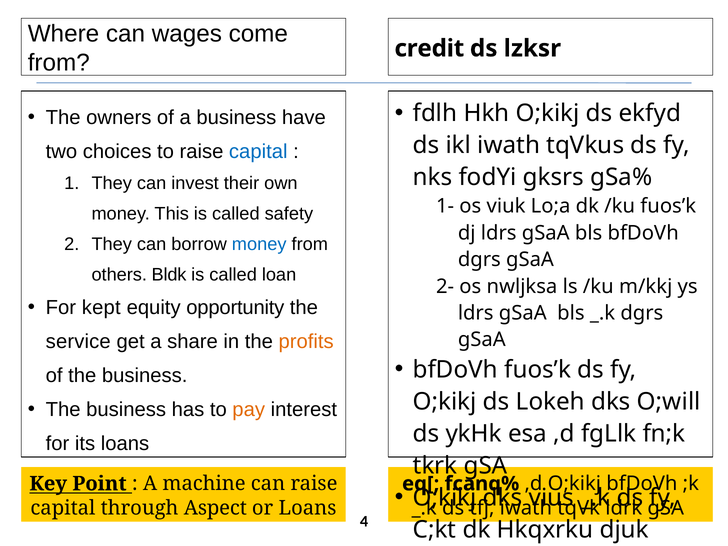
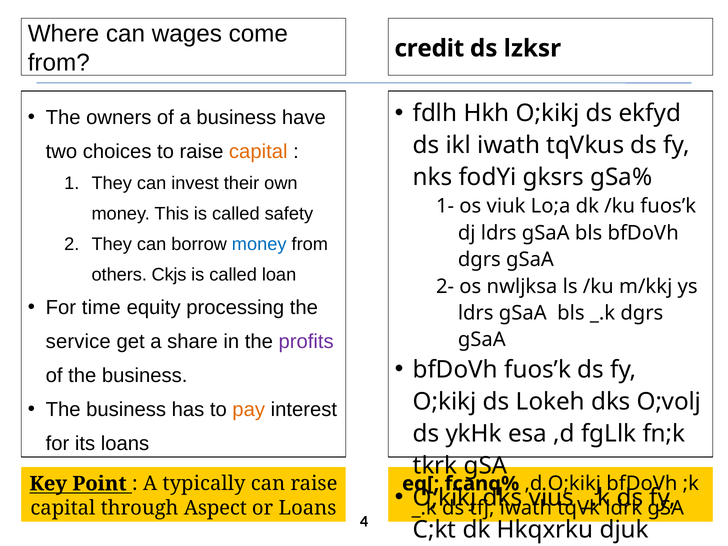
capital at (258, 152) colour: blue -> orange
Bldk: Bldk -> Ckjs
kept: kept -> time
opportunity: opportunity -> processing
profits colour: orange -> purple
O;will: O;will -> O;volj
machine: machine -> typically
